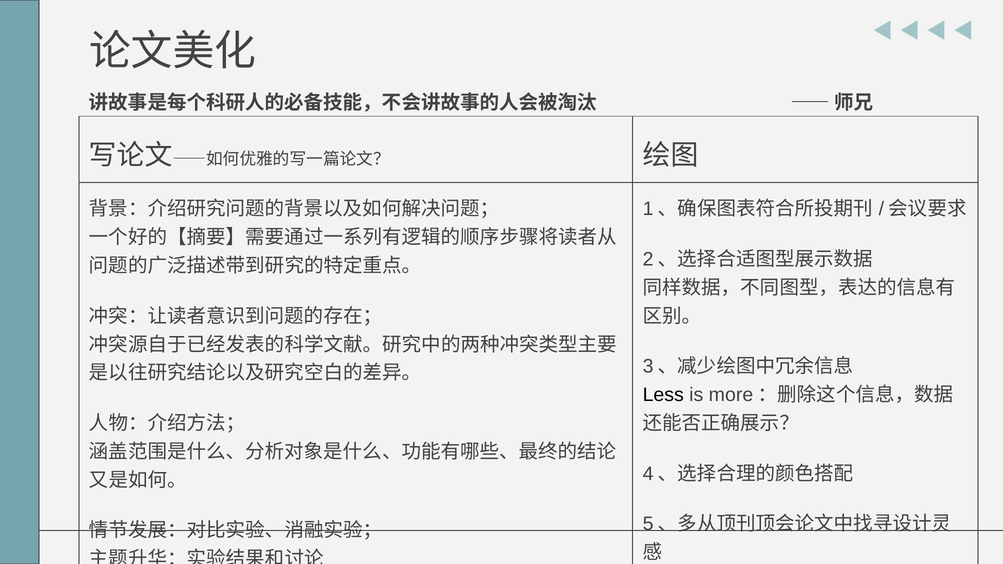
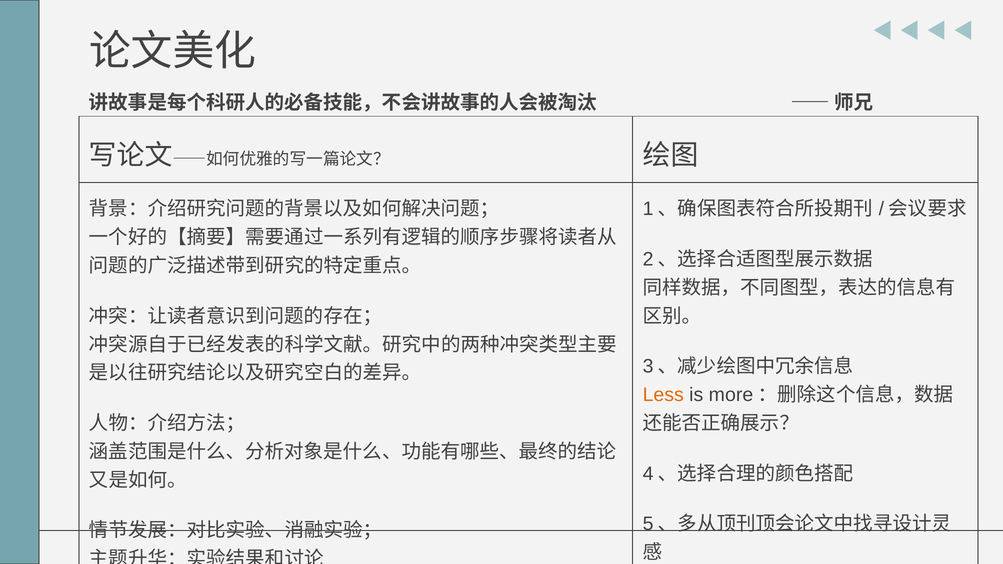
Less colour: black -> orange
